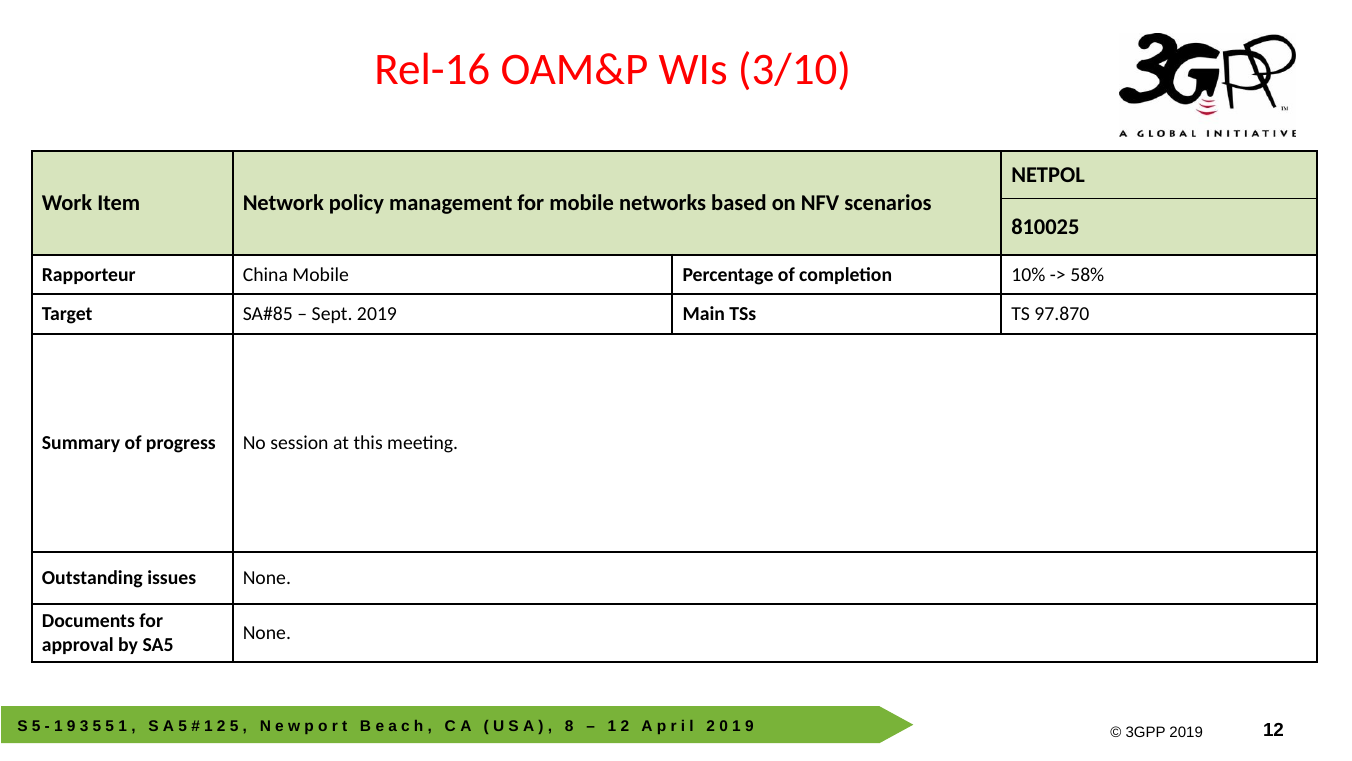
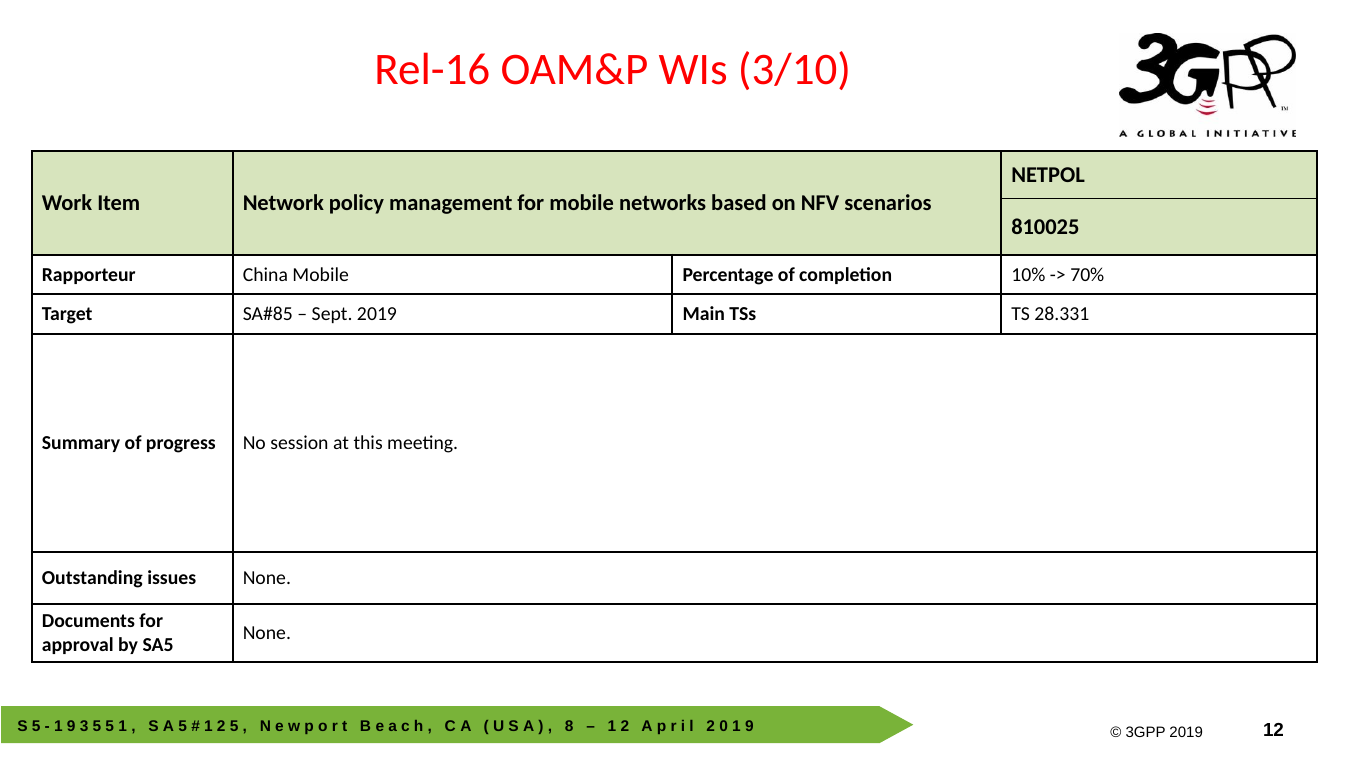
58%: 58% -> 70%
97.870: 97.870 -> 28.331
